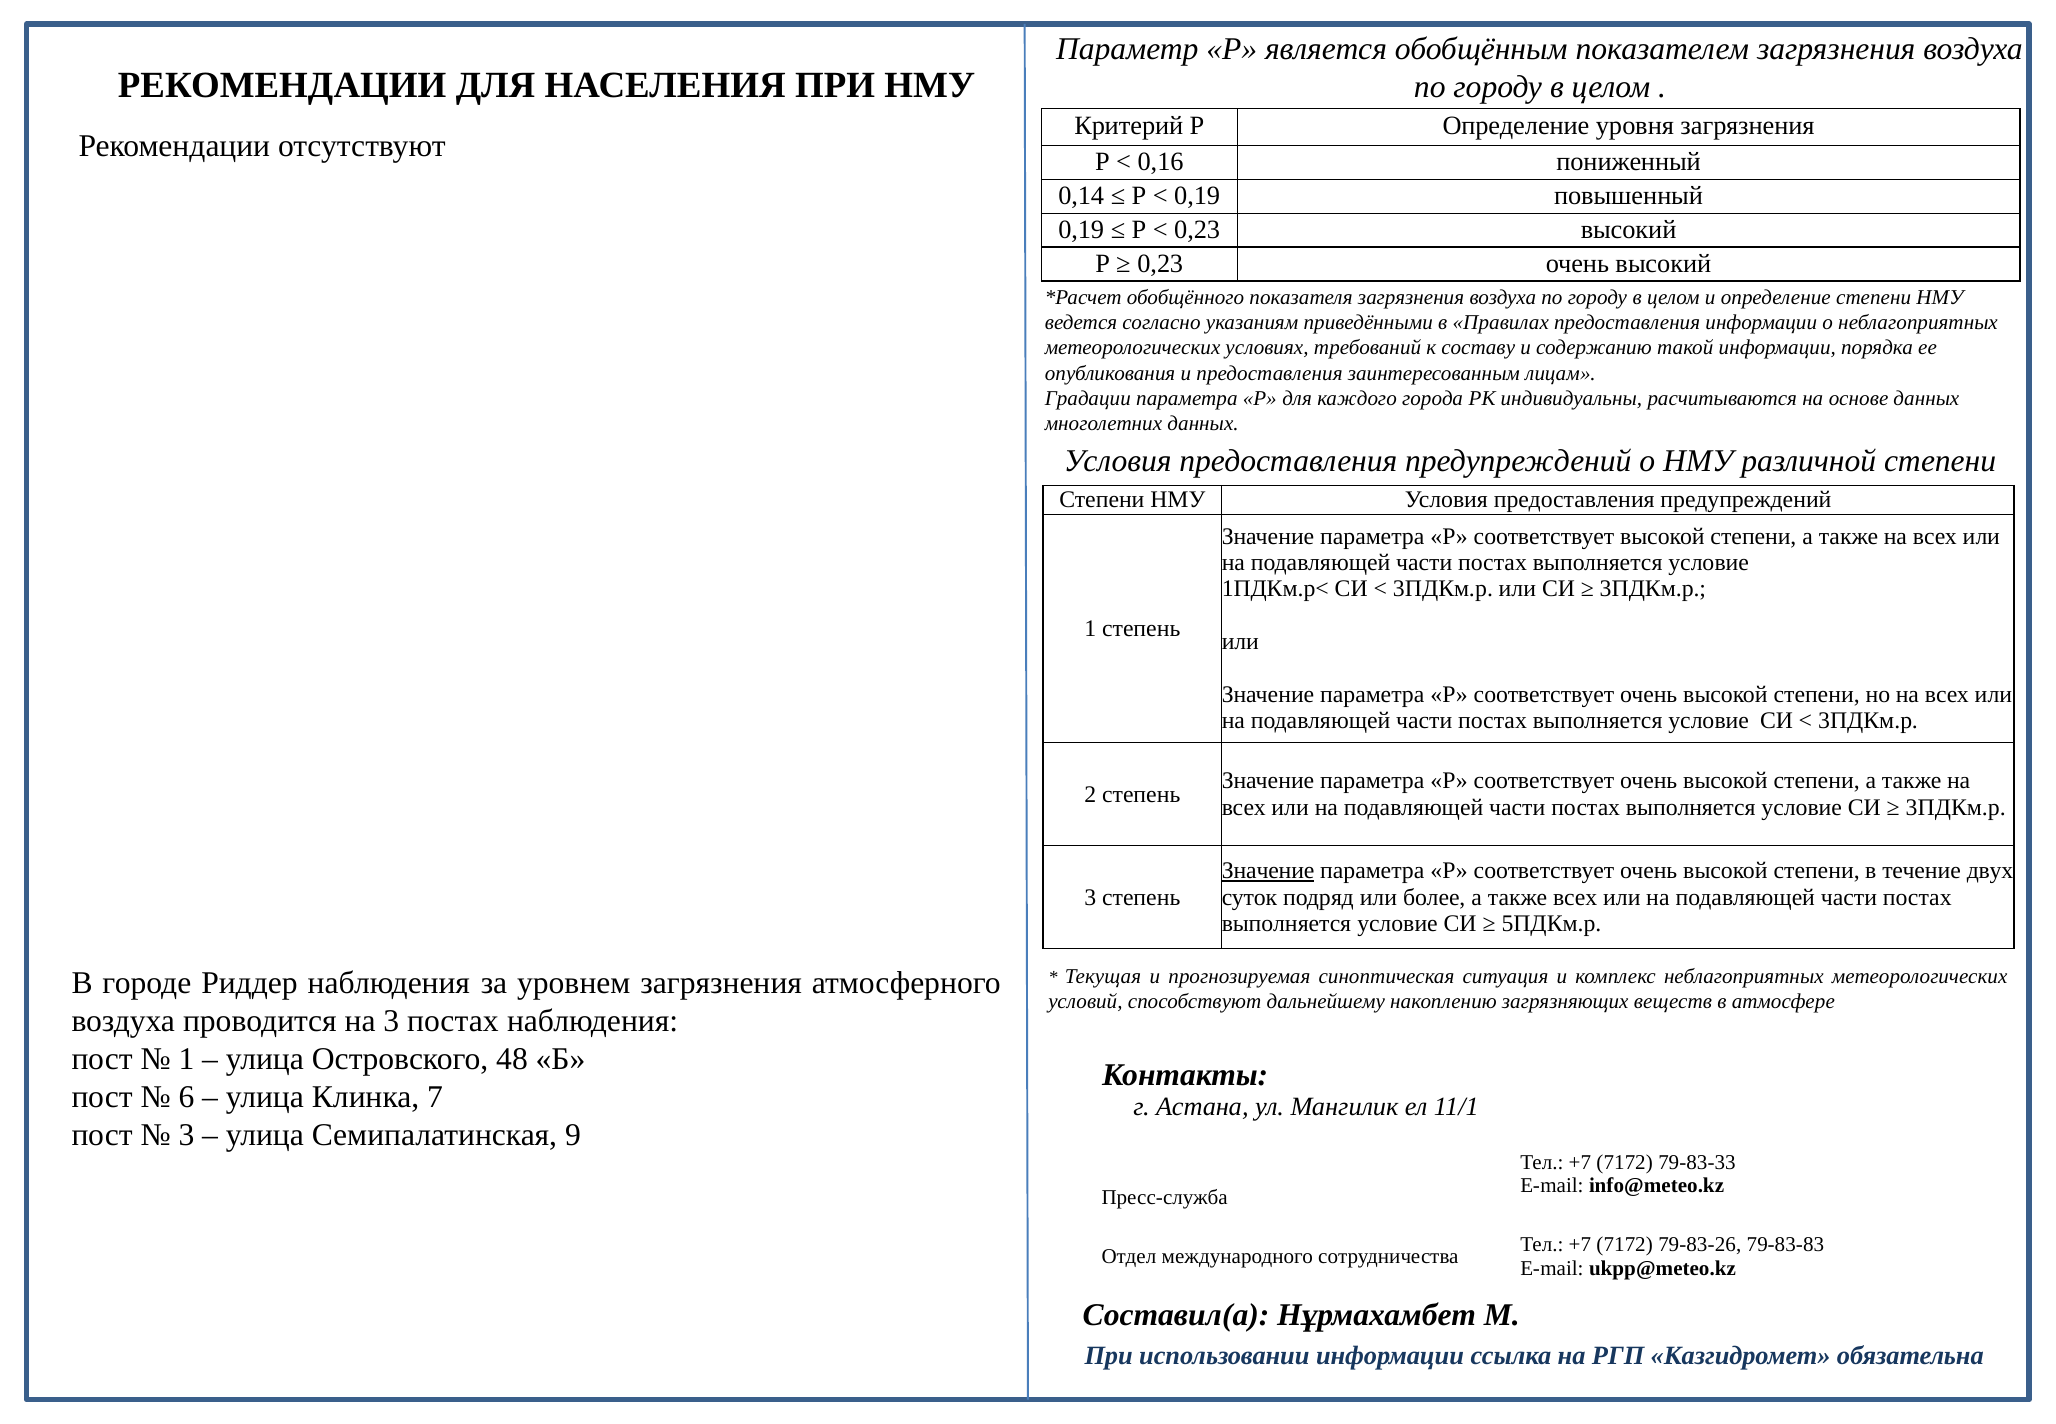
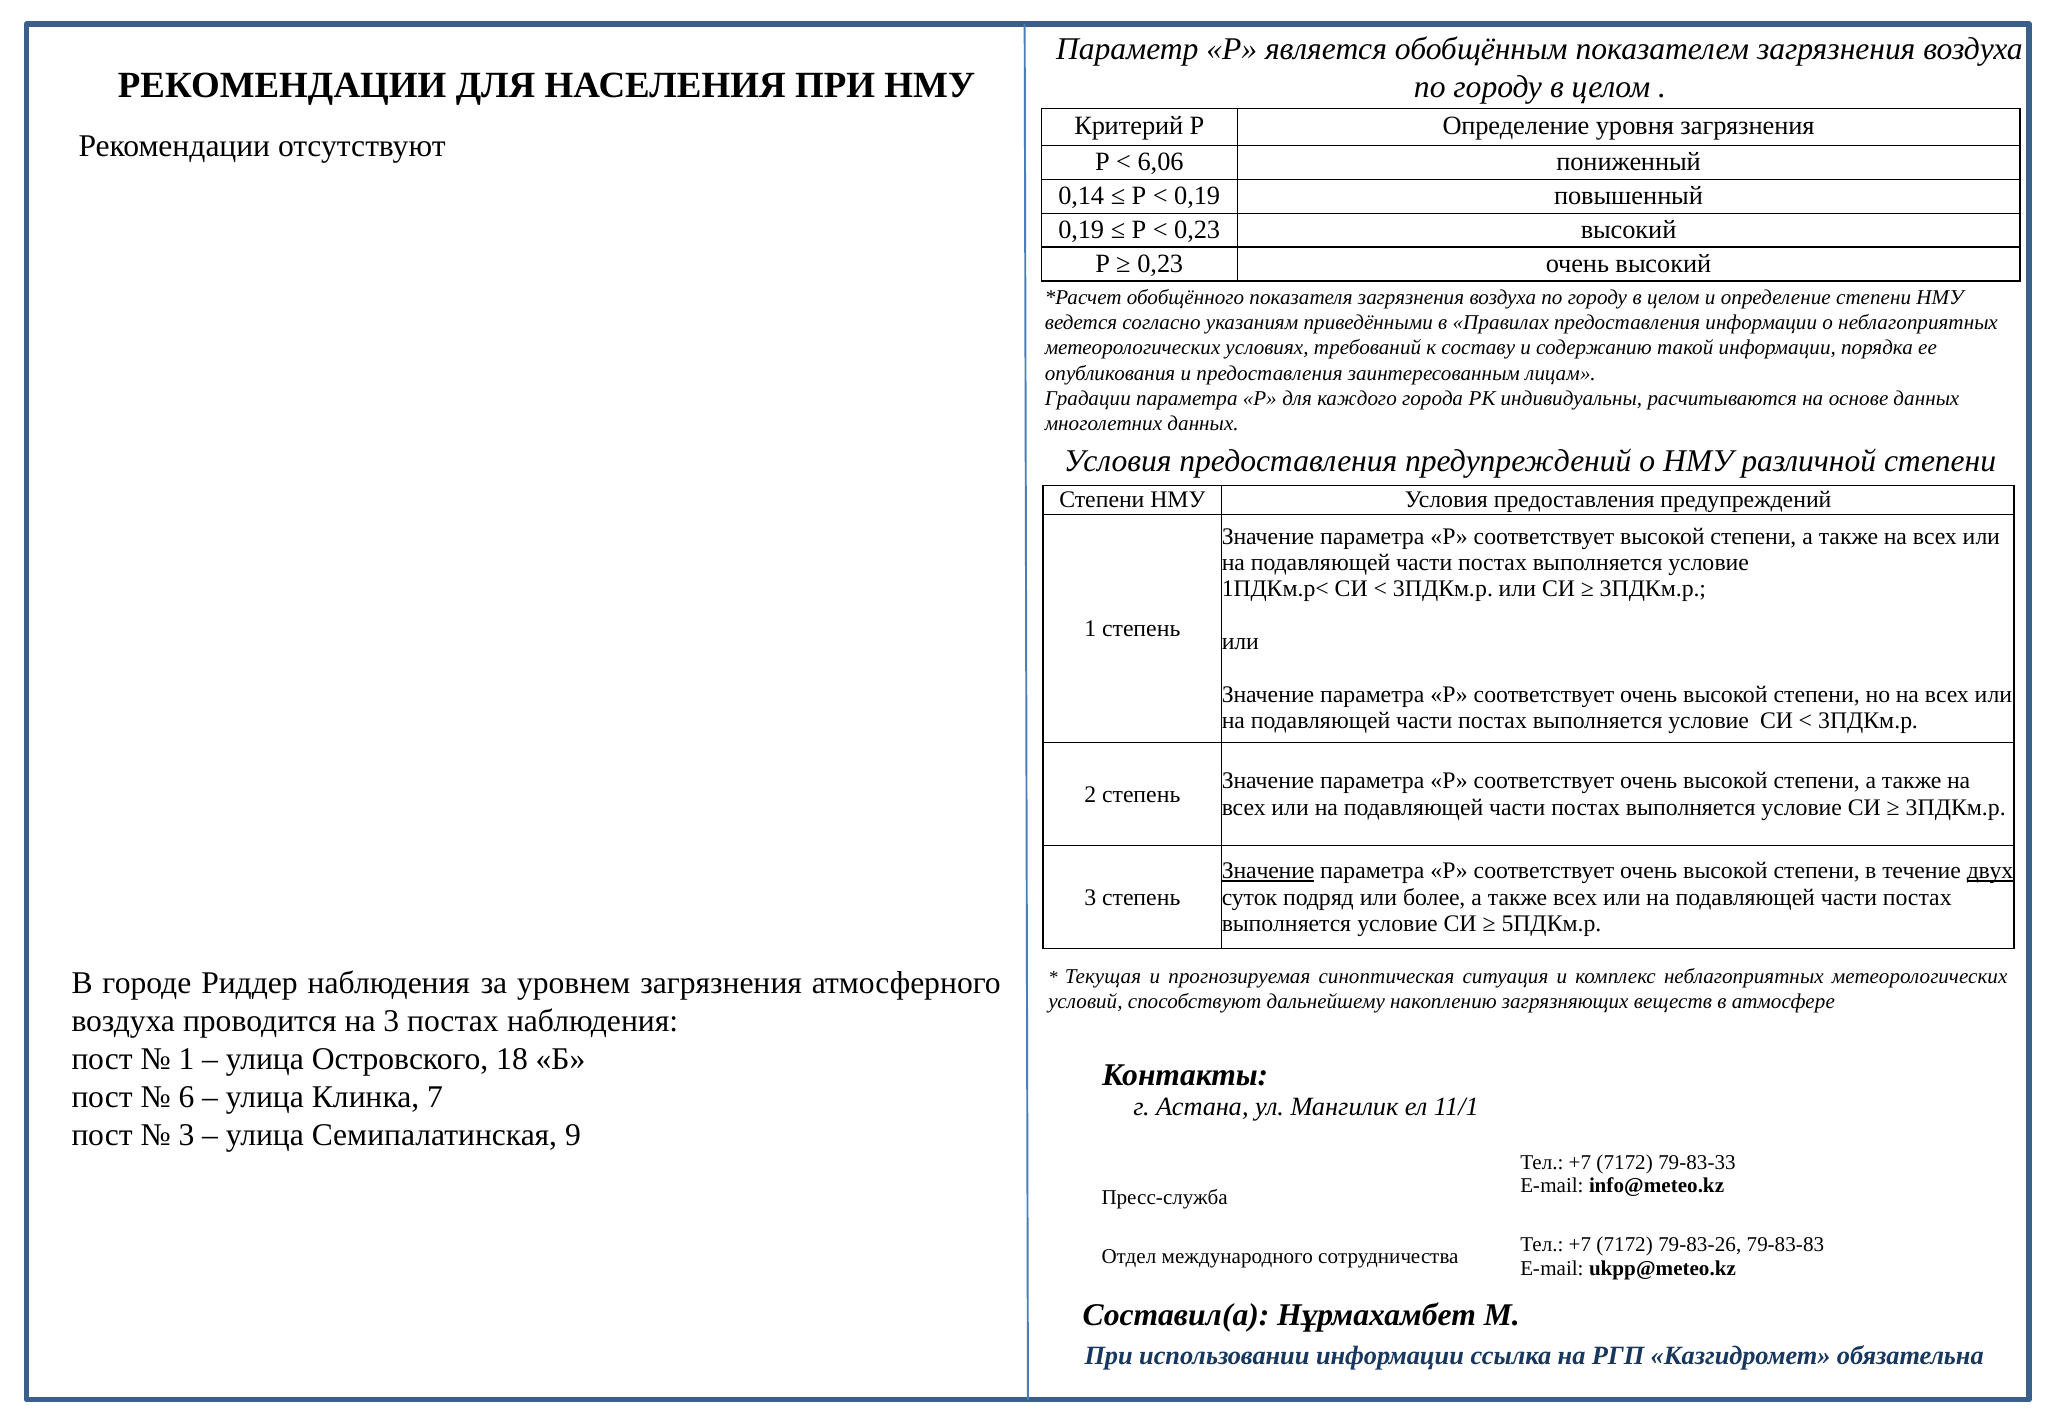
0,16: 0,16 -> 6,06
двух underline: none -> present
48: 48 -> 18
